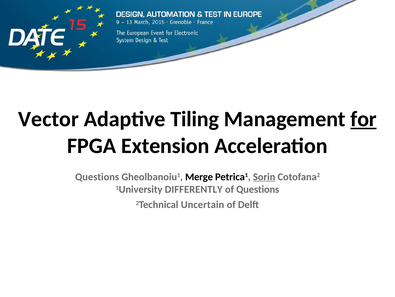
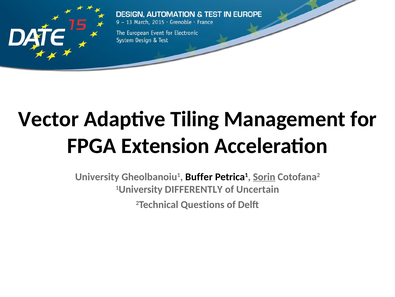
for underline: present -> none
Questions at (97, 176): Questions -> University
Merge: Merge -> Buffer
of Questions: Questions -> Uncertain
Uncertain: Uncertain -> Questions
